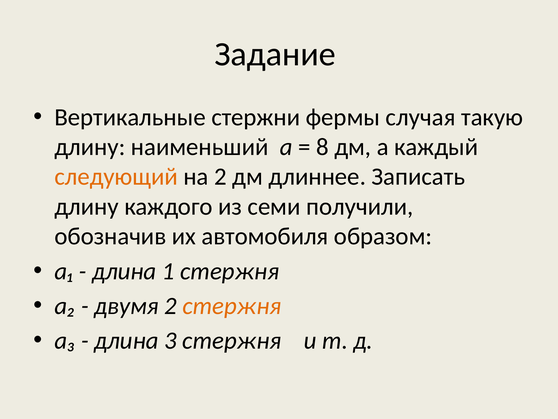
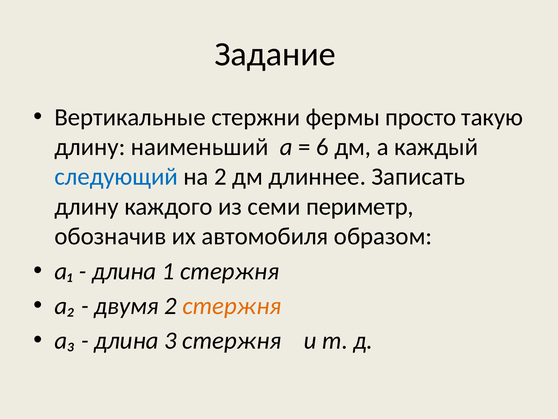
случая: случая -> просто
8: 8 -> 6
следующий colour: orange -> blue
получили: получили -> периметр
